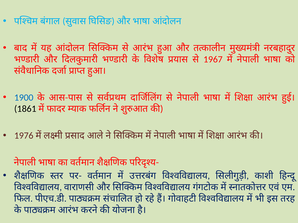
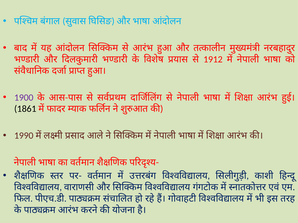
1967: 1967 -> 1912
1900 colour: blue -> purple
1976: 1976 -> 1990
